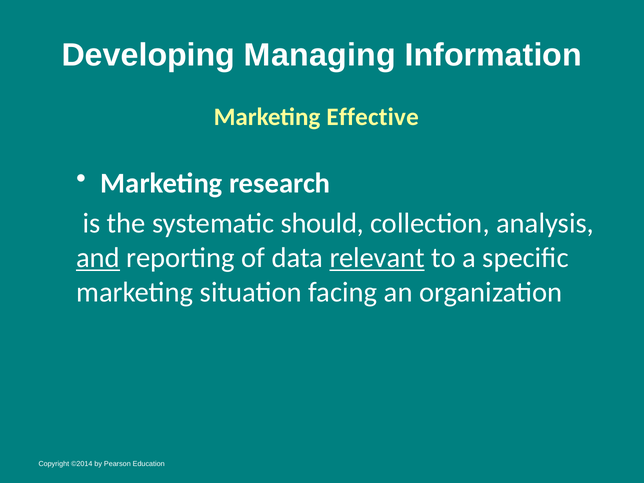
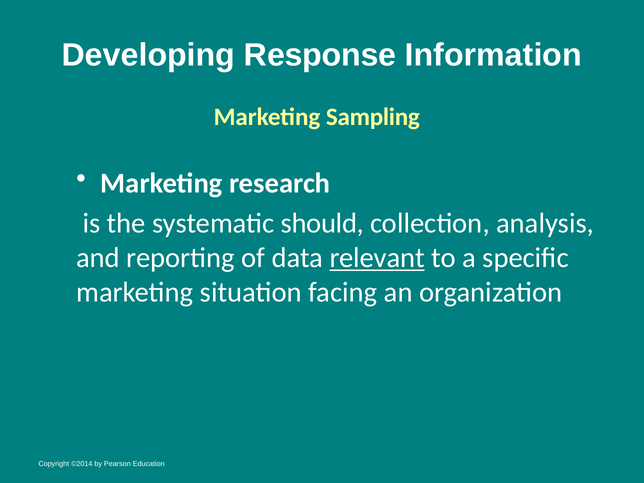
Managing: Managing -> Response
Effective: Effective -> Sampling
and underline: present -> none
